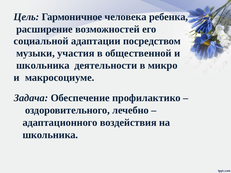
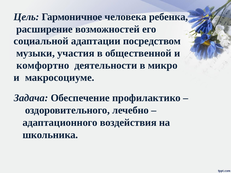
школьника at (43, 66): школьника -> комфортно
